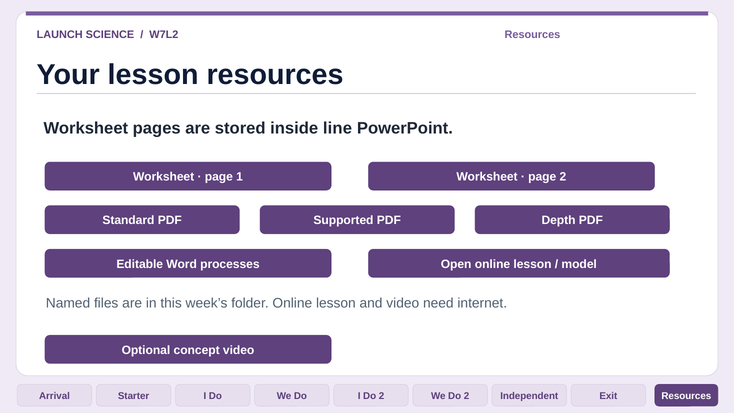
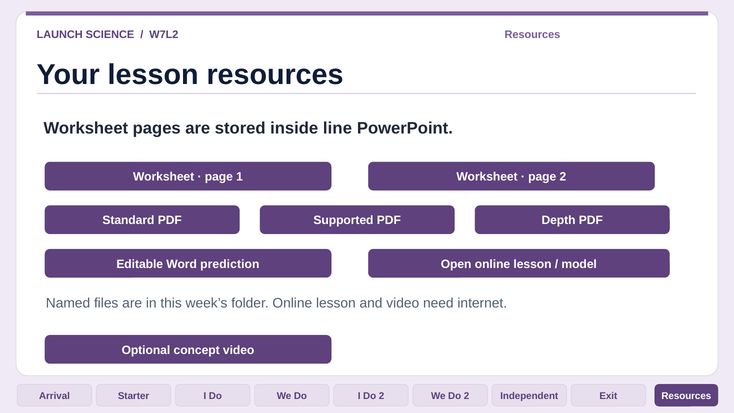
processes: processes -> prediction
